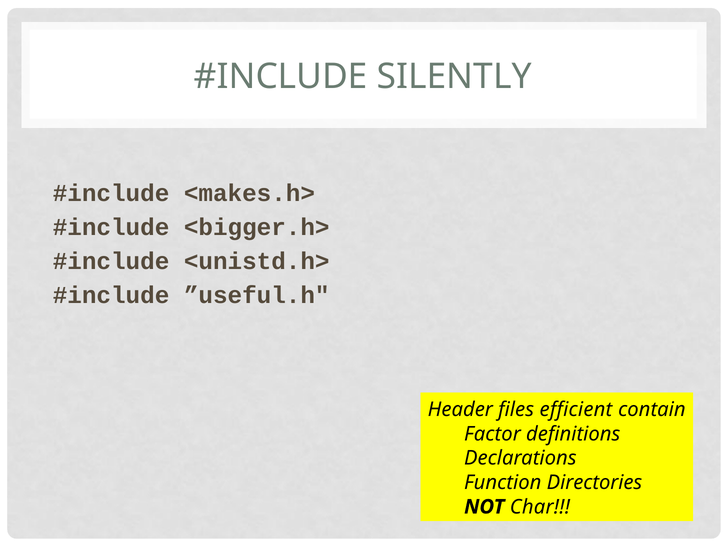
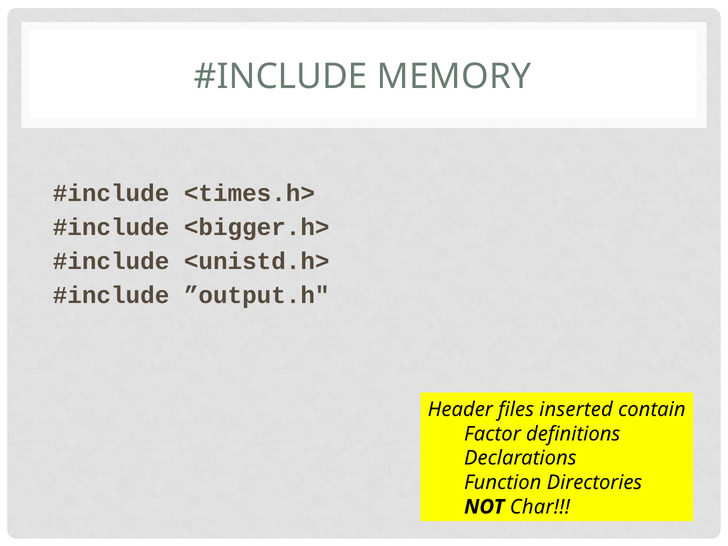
SILENTLY: SILENTLY -> MEMORY
<makes.h>: <makes.h> -> <times.h>
”useful.h: ”useful.h -> ”output.h
efficient: efficient -> inserted
